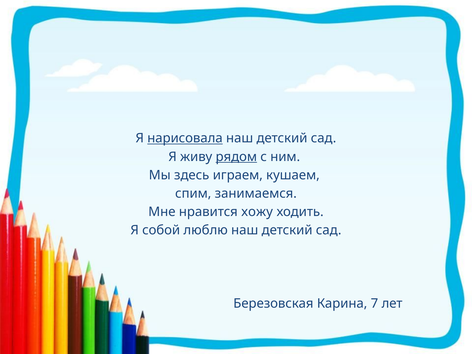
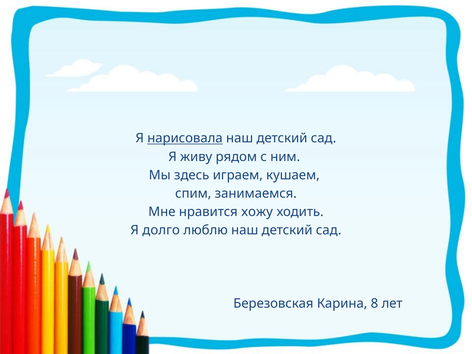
рядом underline: present -> none
собой: собой -> долго
7: 7 -> 8
